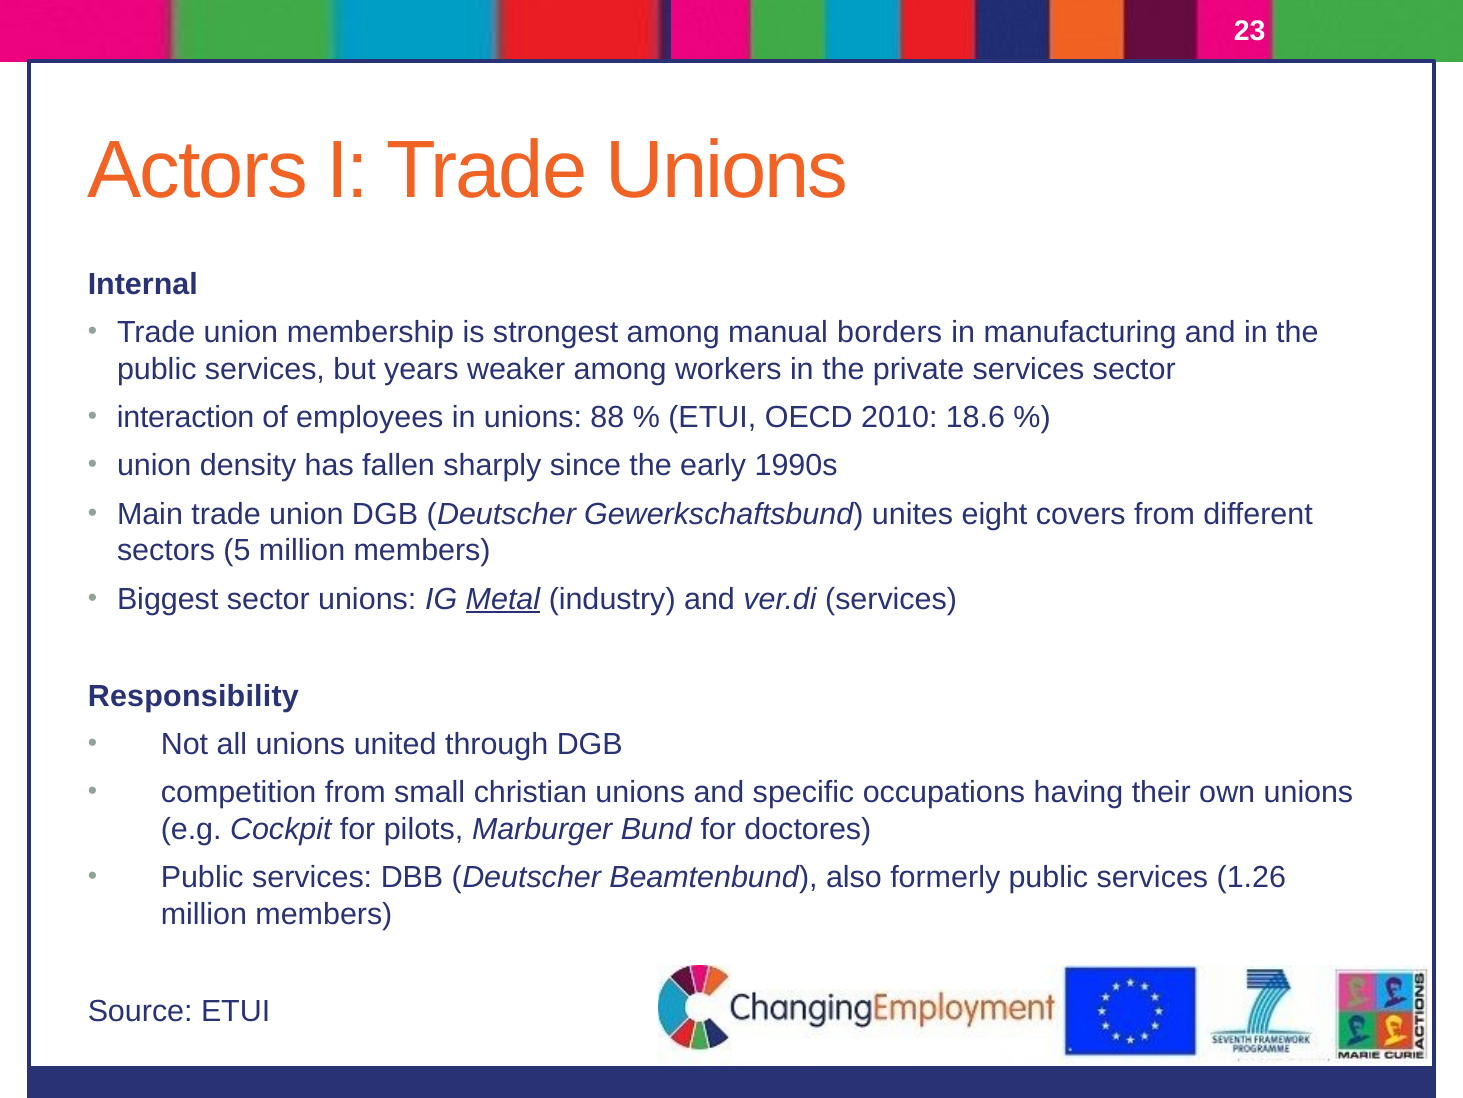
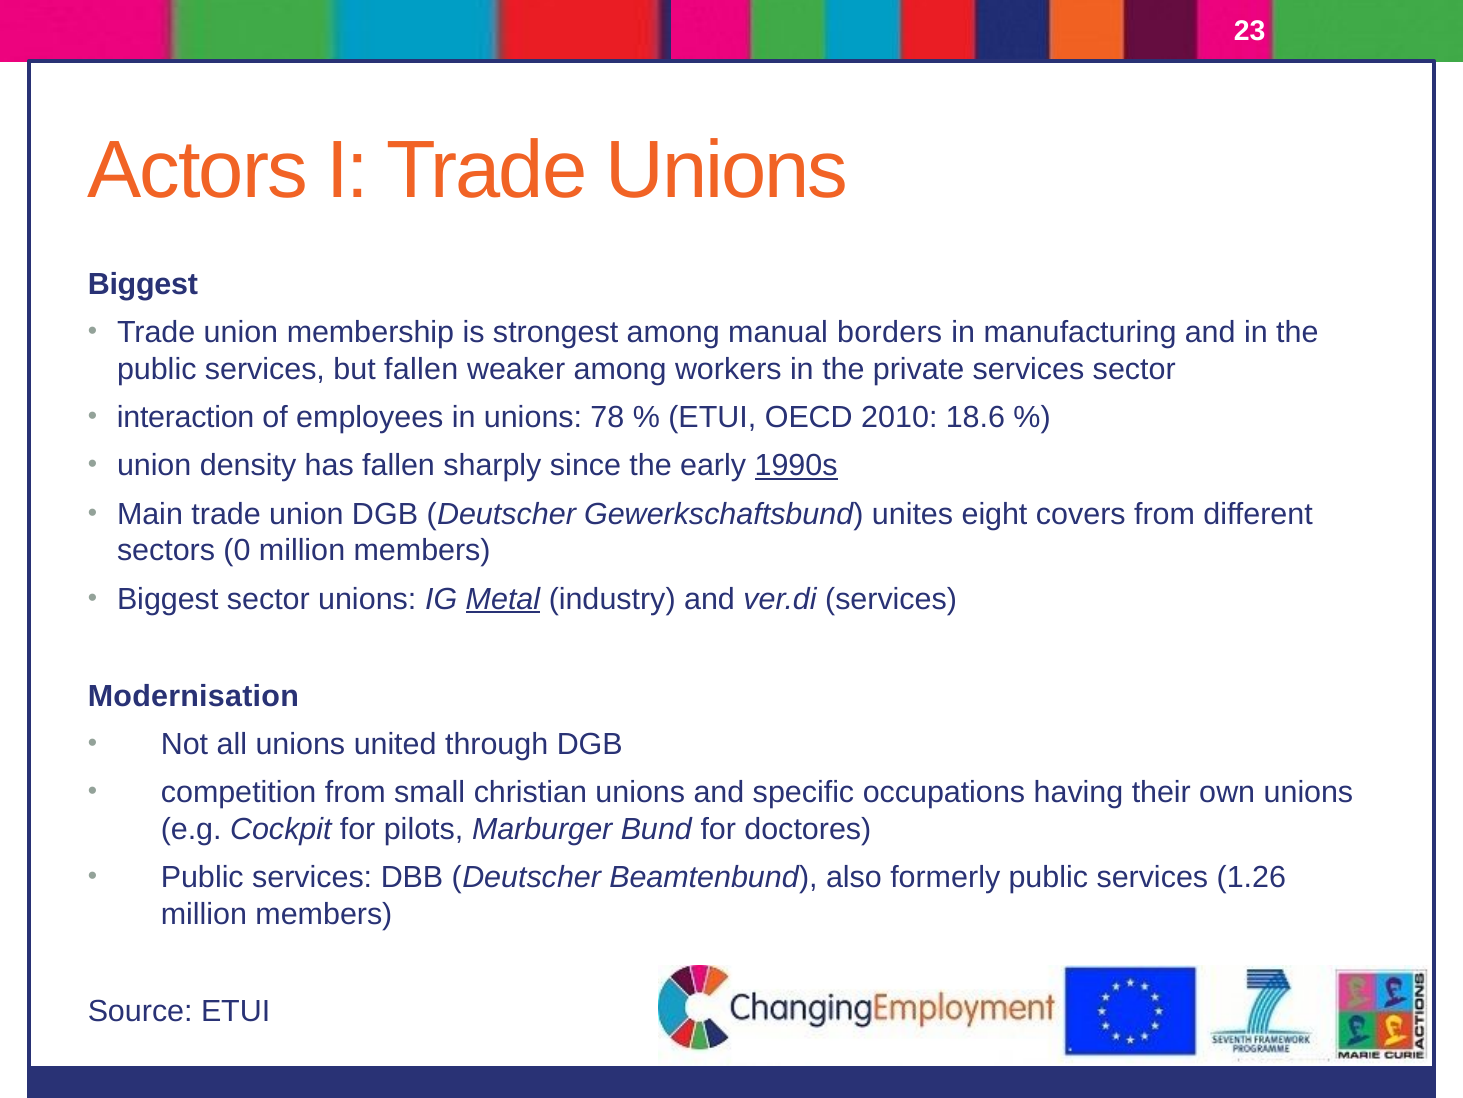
Internal at (143, 284): Internal -> Biggest
but years: years -> fallen
88: 88 -> 78
1990s underline: none -> present
5: 5 -> 0
Responsibility: Responsibility -> Modernisation
